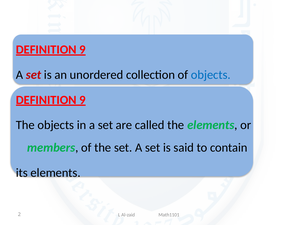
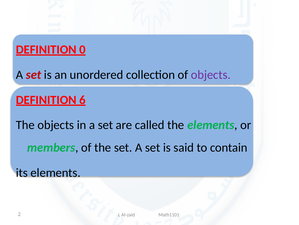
9 at (82, 49): 9 -> 0
objects at (211, 74) colour: blue -> purple
9 at (82, 100): 9 -> 6
